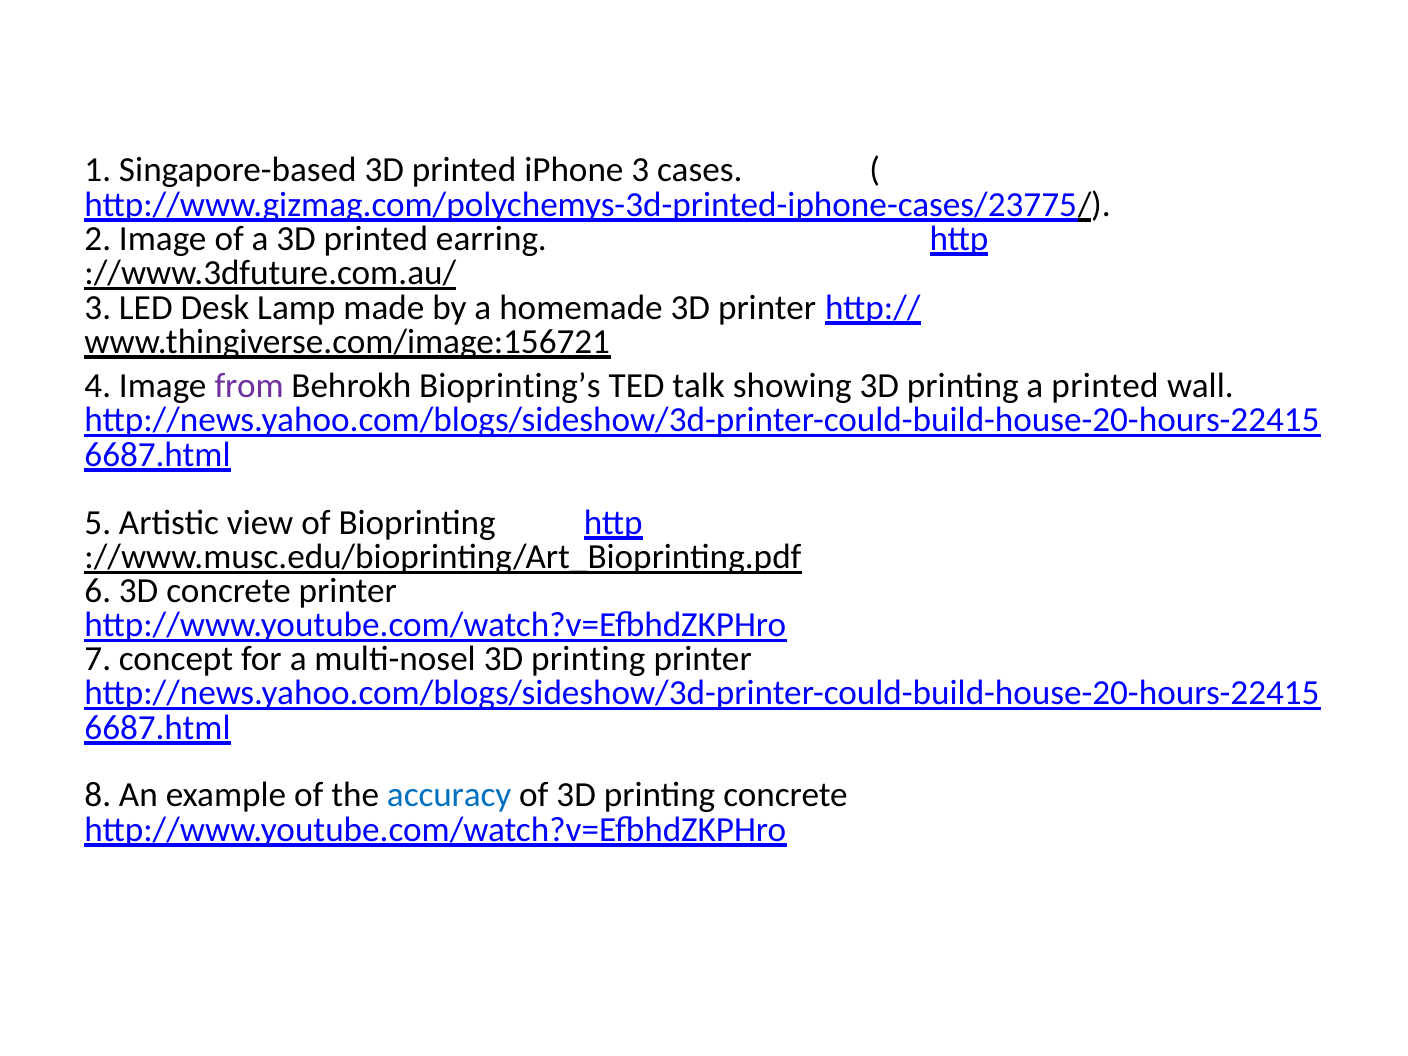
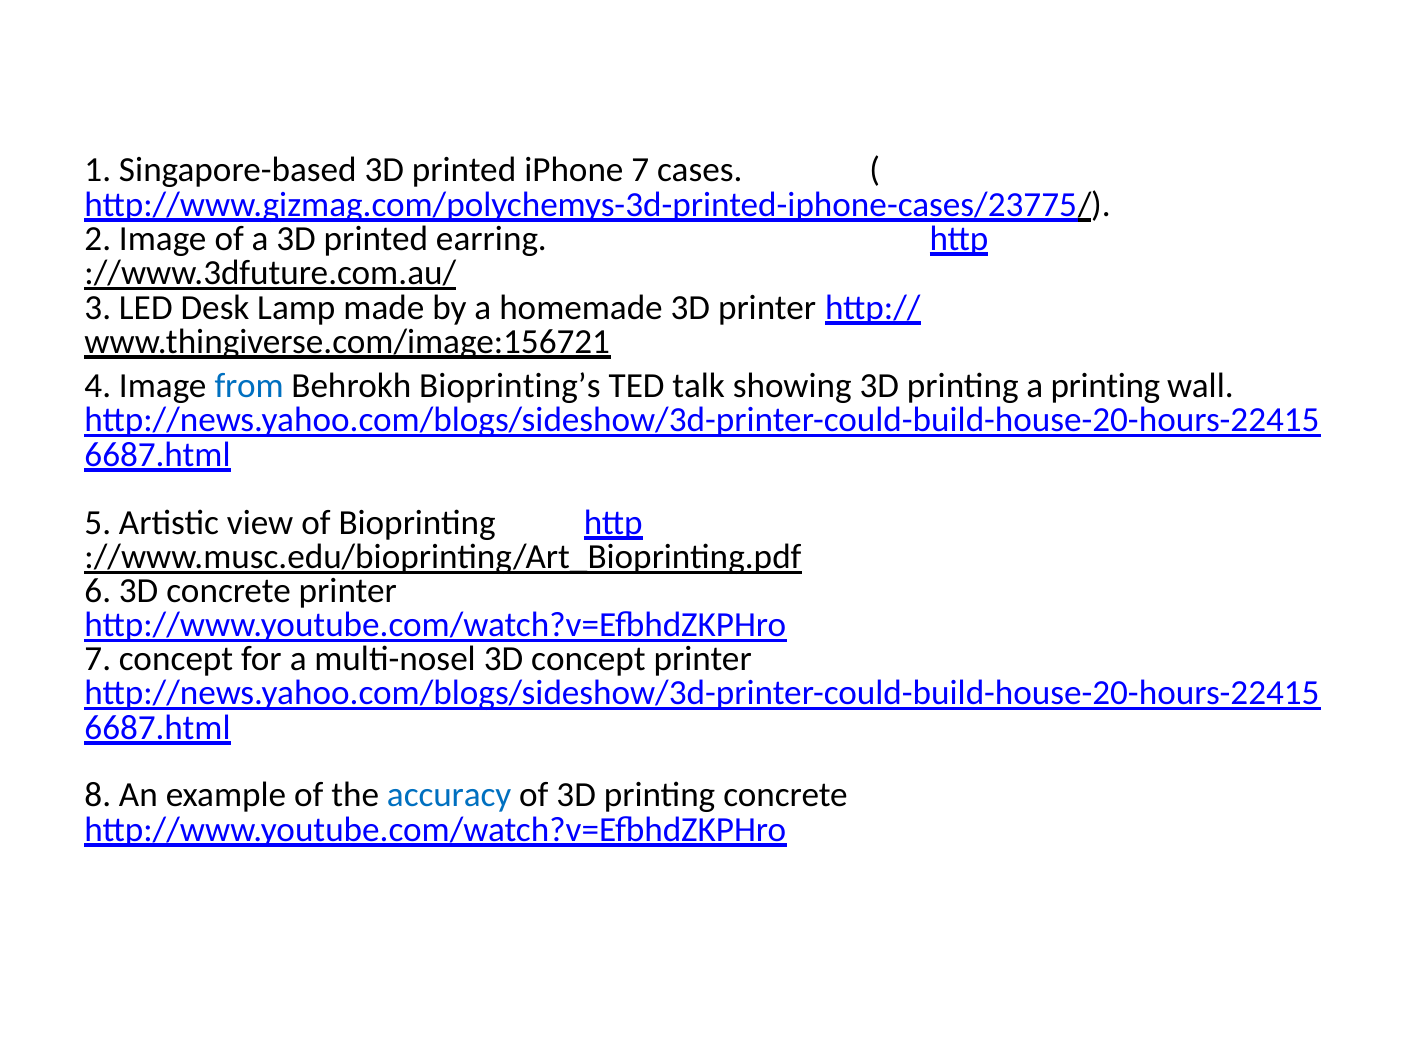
iPhone 3: 3 -> 7
from colour: purple -> blue
a printed: printed -> printing
multi-nosel 3D printing: printing -> concept
